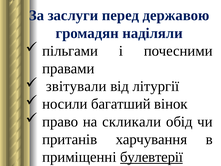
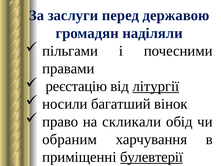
звітували: звітували -> реєстацію
літургії at (156, 86) underline: none -> present
пританів: пританів -> обраним
